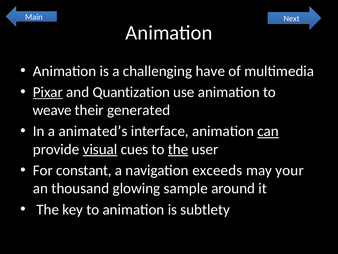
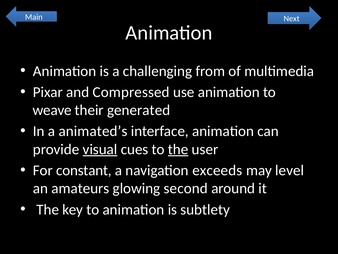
have: have -> from
Pixar underline: present -> none
Quantization: Quantization -> Compressed
can underline: present -> none
your: your -> level
thousand: thousand -> amateurs
sample: sample -> second
